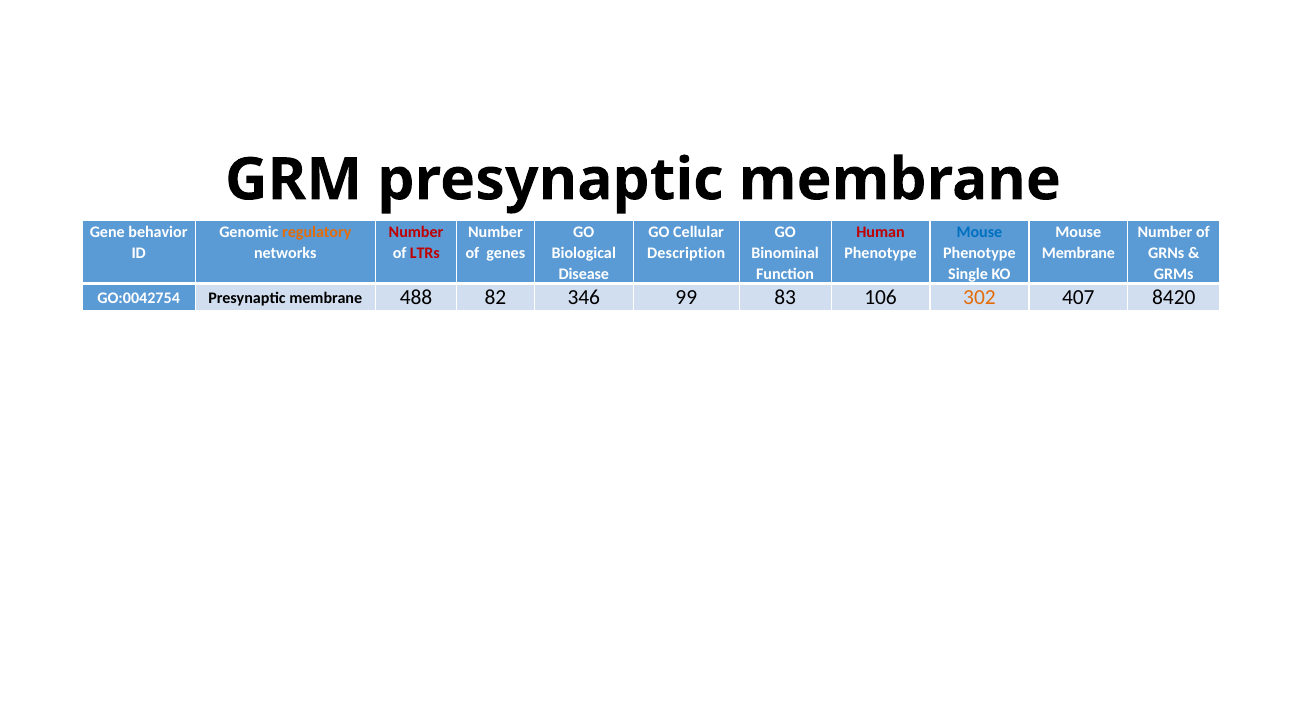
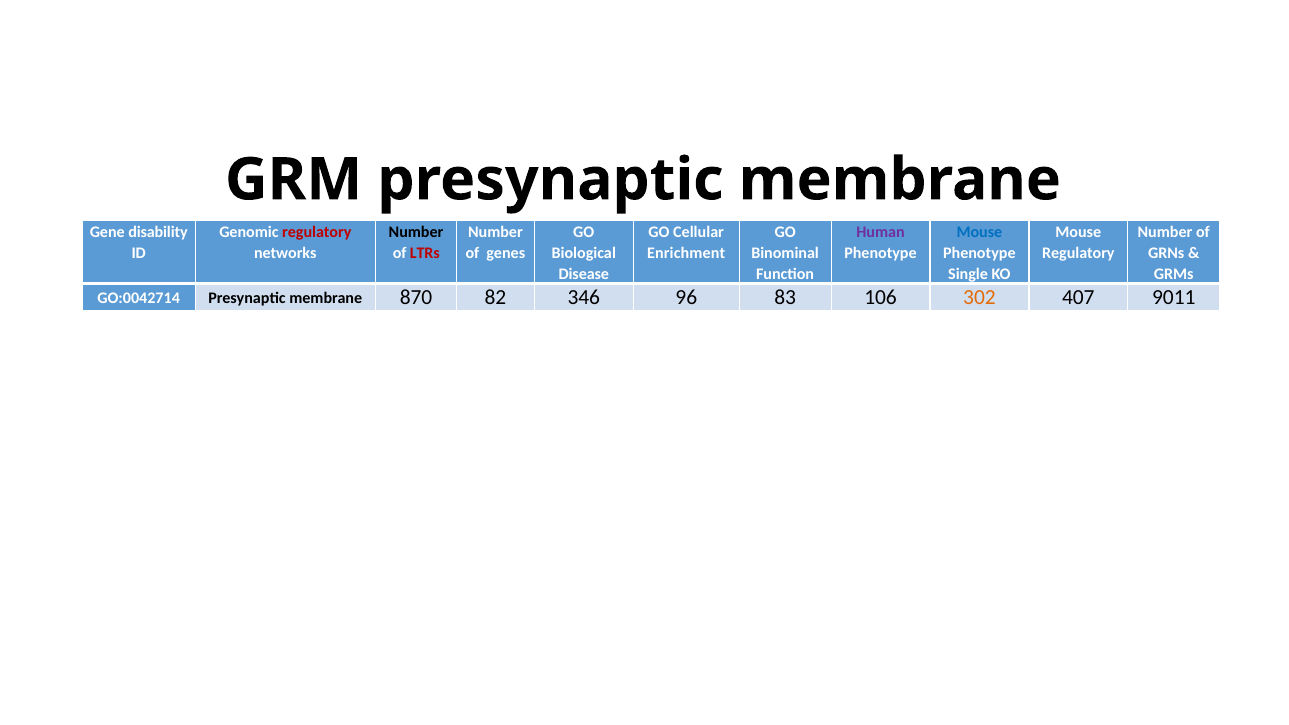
behavior: behavior -> disability
regulatory at (317, 232) colour: orange -> red
Number at (416, 232) colour: red -> black
Human colour: red -> purple
Description: Description -> Enrichment
Membrane at (1078, 253): Membrane -> Regulatory
GO:0042754: GO:0042754 -> GO:0042714
488: 488 -> 870
99: 99 -> 96
8420: 8420 -> 9011
